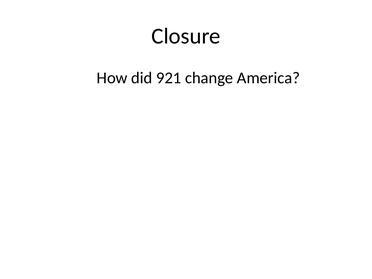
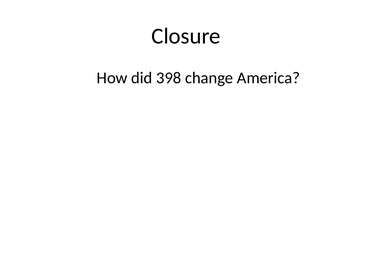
921: 921 -> 398
